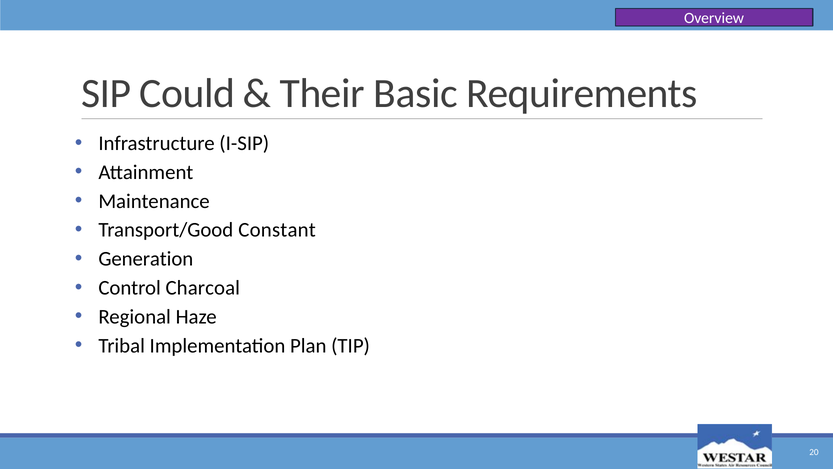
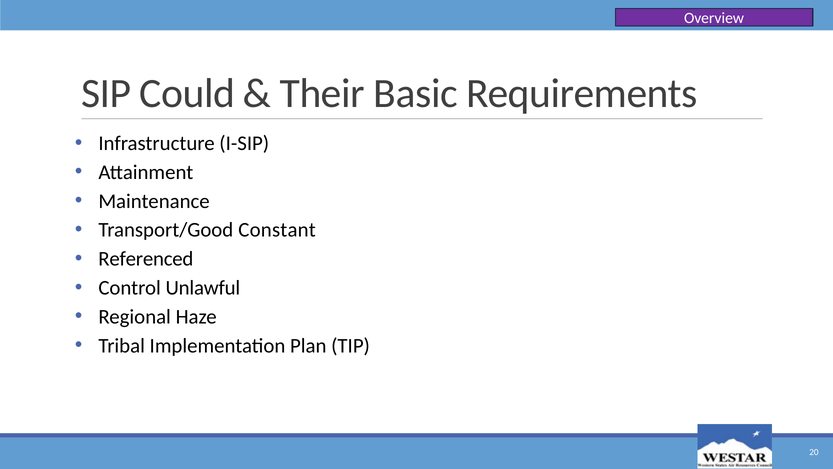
Generation: Generation -> Referenced
Charcoal: Charcoal -> Unlawful
